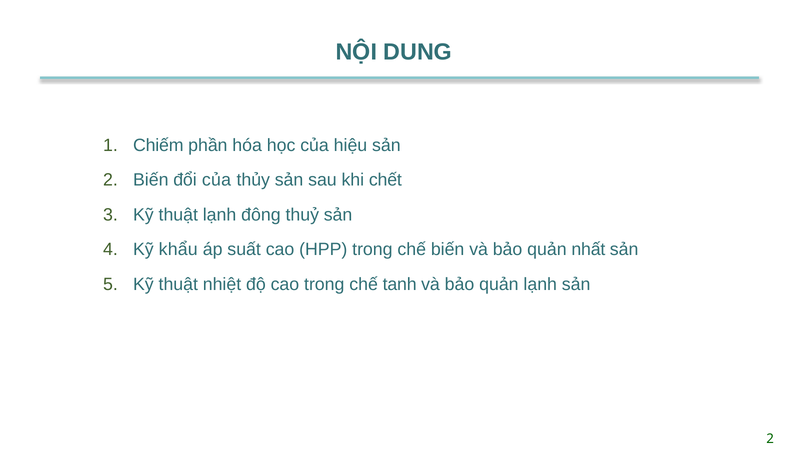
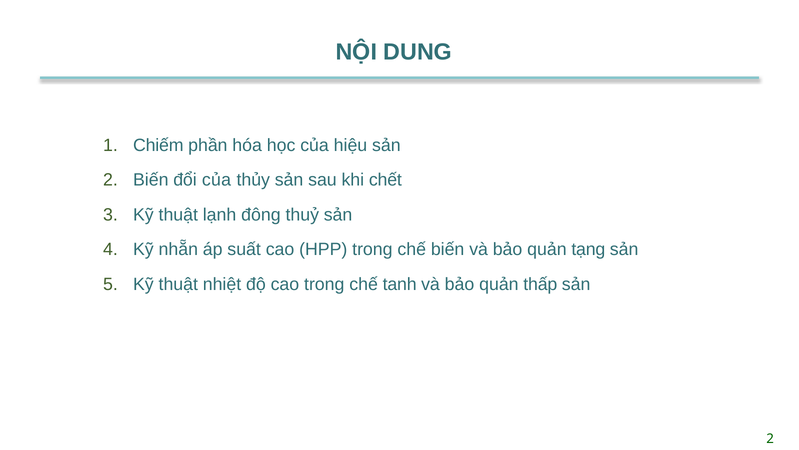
khẩu: khẩu -> nhẵn
nhất: nhất -> tạng
quản lạnh: lạnh -> thấp
